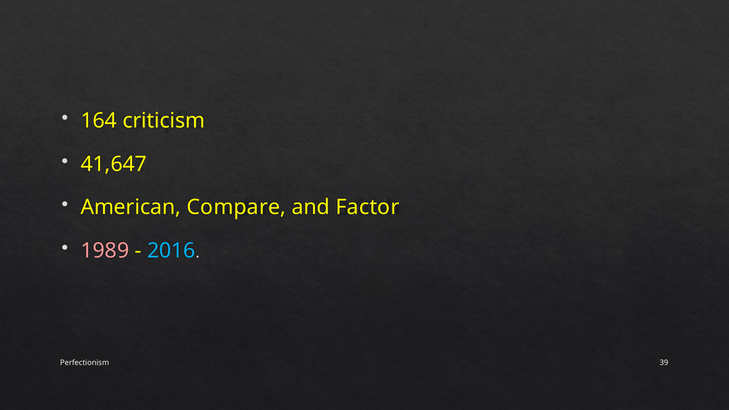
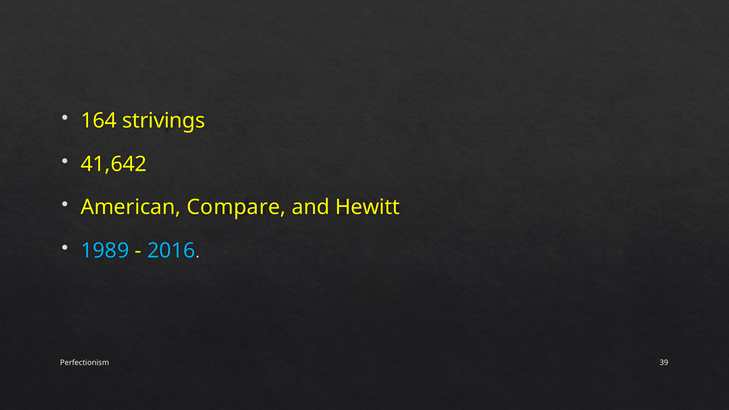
criticism: criticism -> strivings
41,647: 41,647 -> 41,642
Factor: Factor -> Hewitt
1989 colour: pink -> light blue
